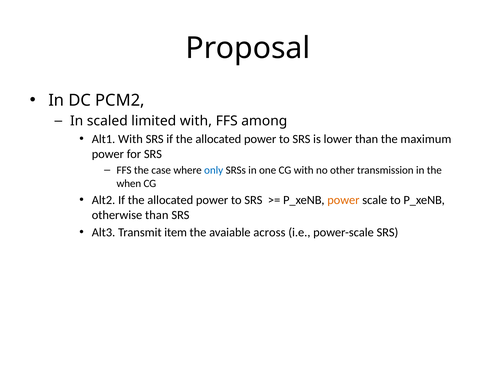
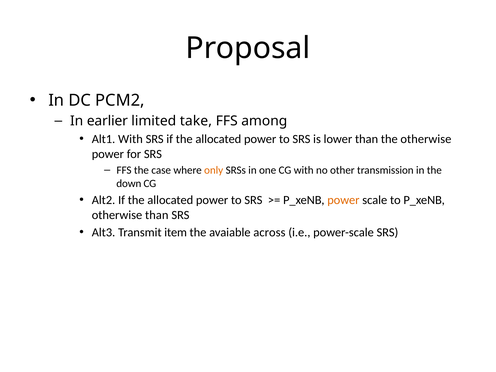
scaled: scaled -> earlier
limited with: with -> take
the maximum: maximum -> otherwise
only colour: blue -> orange
when: when -> down
